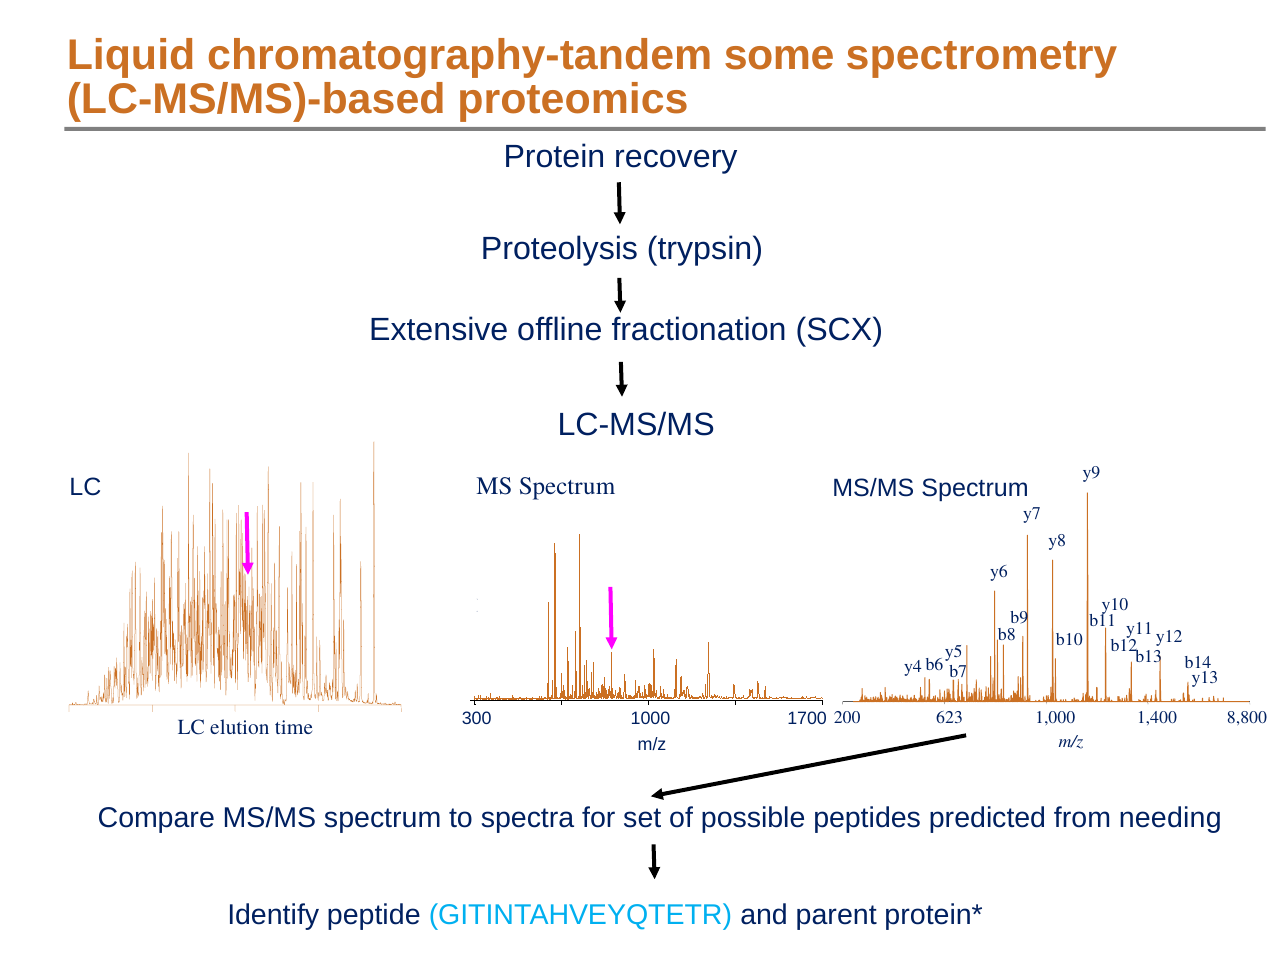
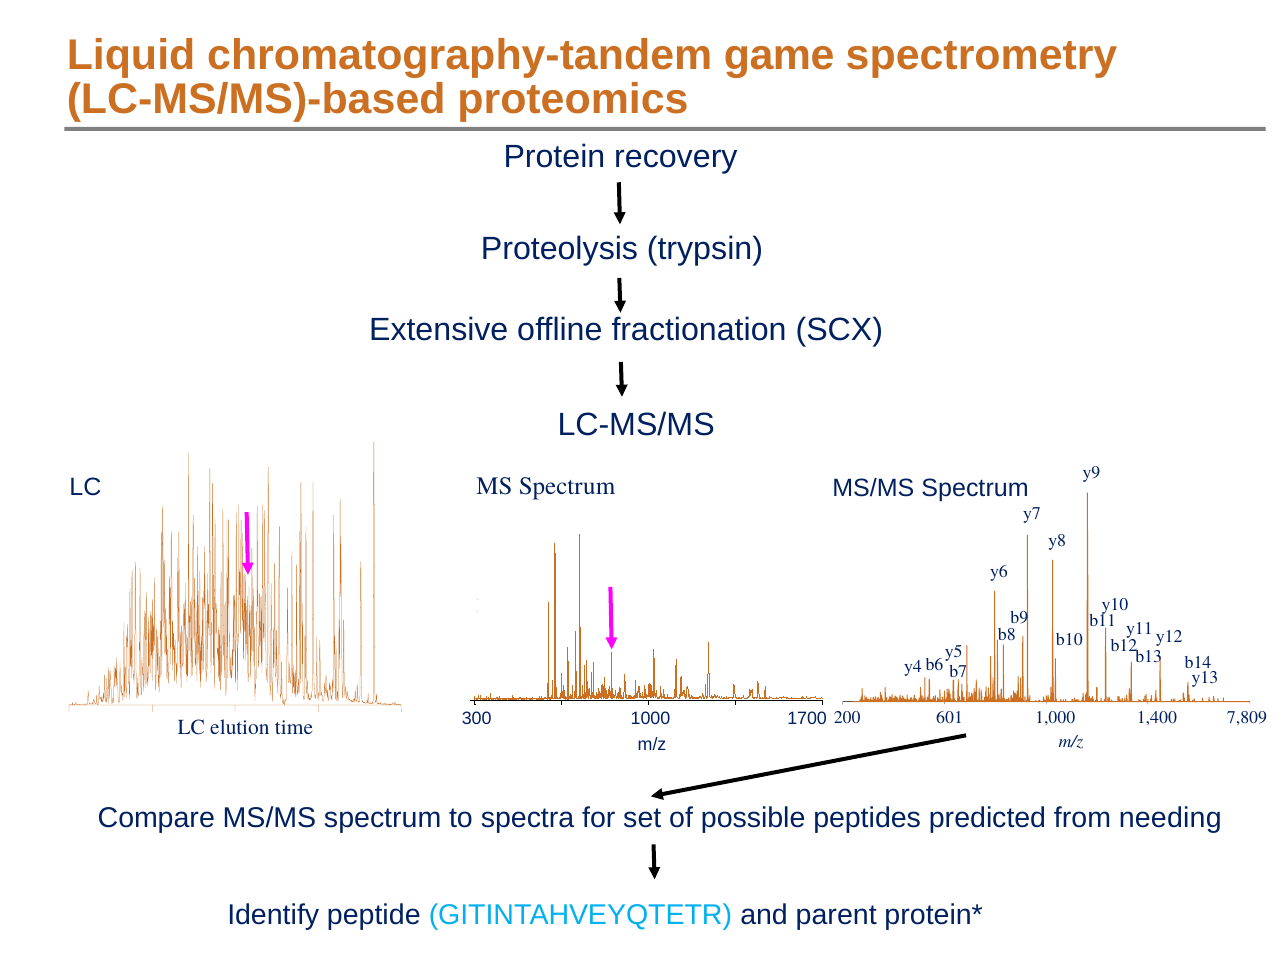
some: some -> game
623: 623 -> 601
8,800: 8,800 -> 7,809
